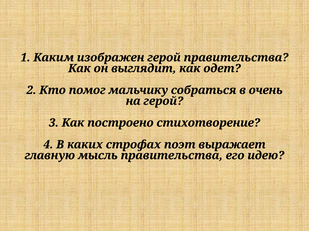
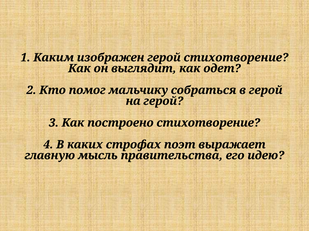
герой правительства: правительства -> стихотворение
в очень: очень -> герой
